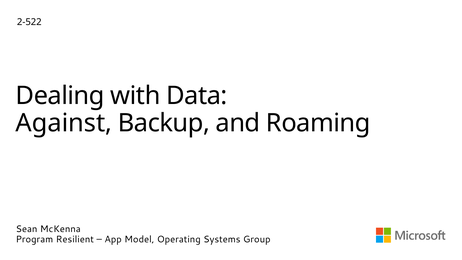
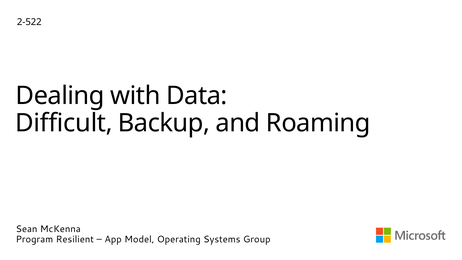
Against: Against -> Difficult
